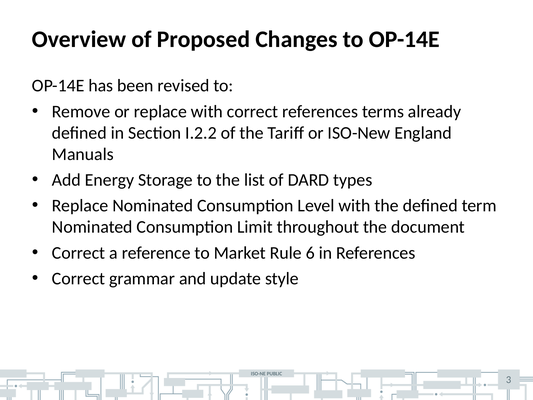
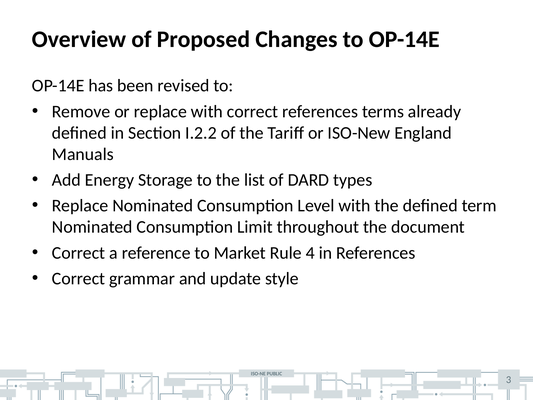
6: 6 -> 4
